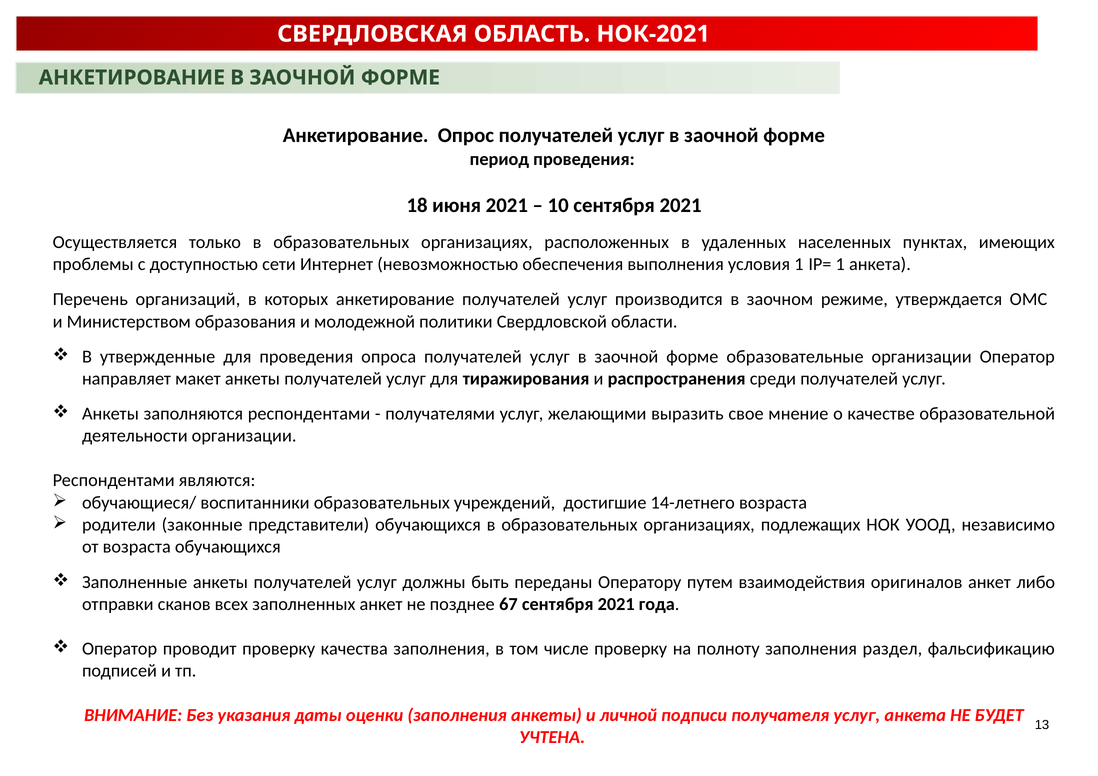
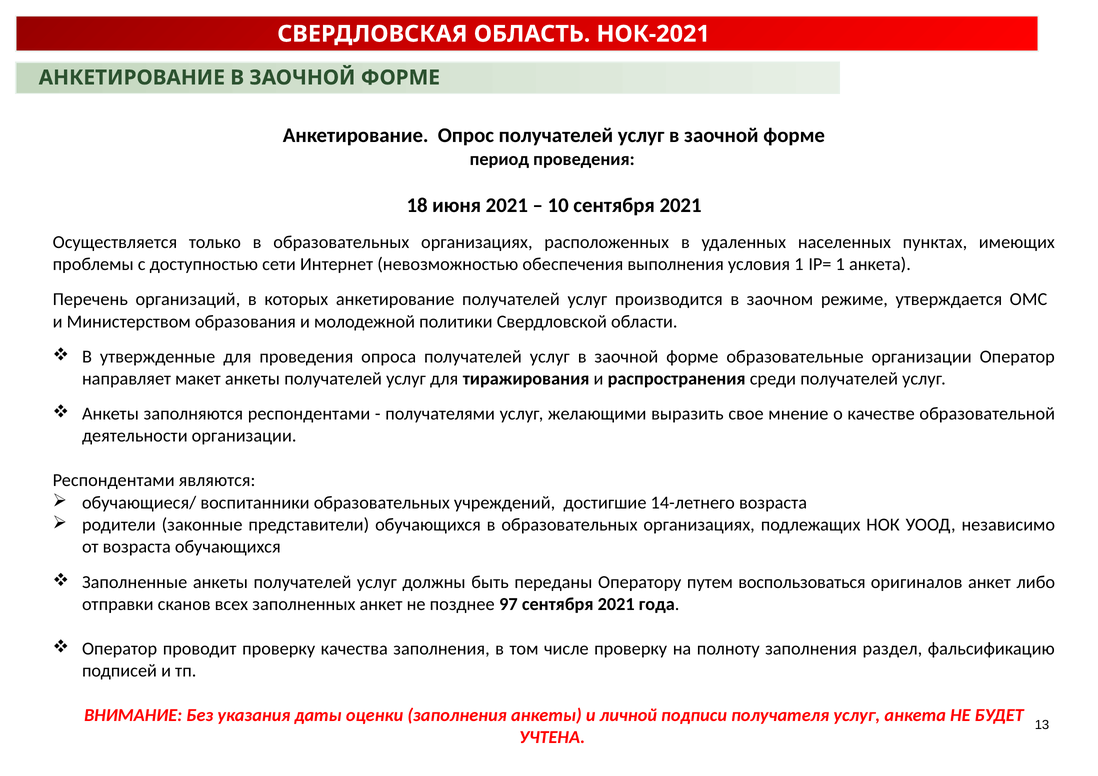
взаимодействия: взаимодействия -> воспользоваться
67: 67 -> 97
